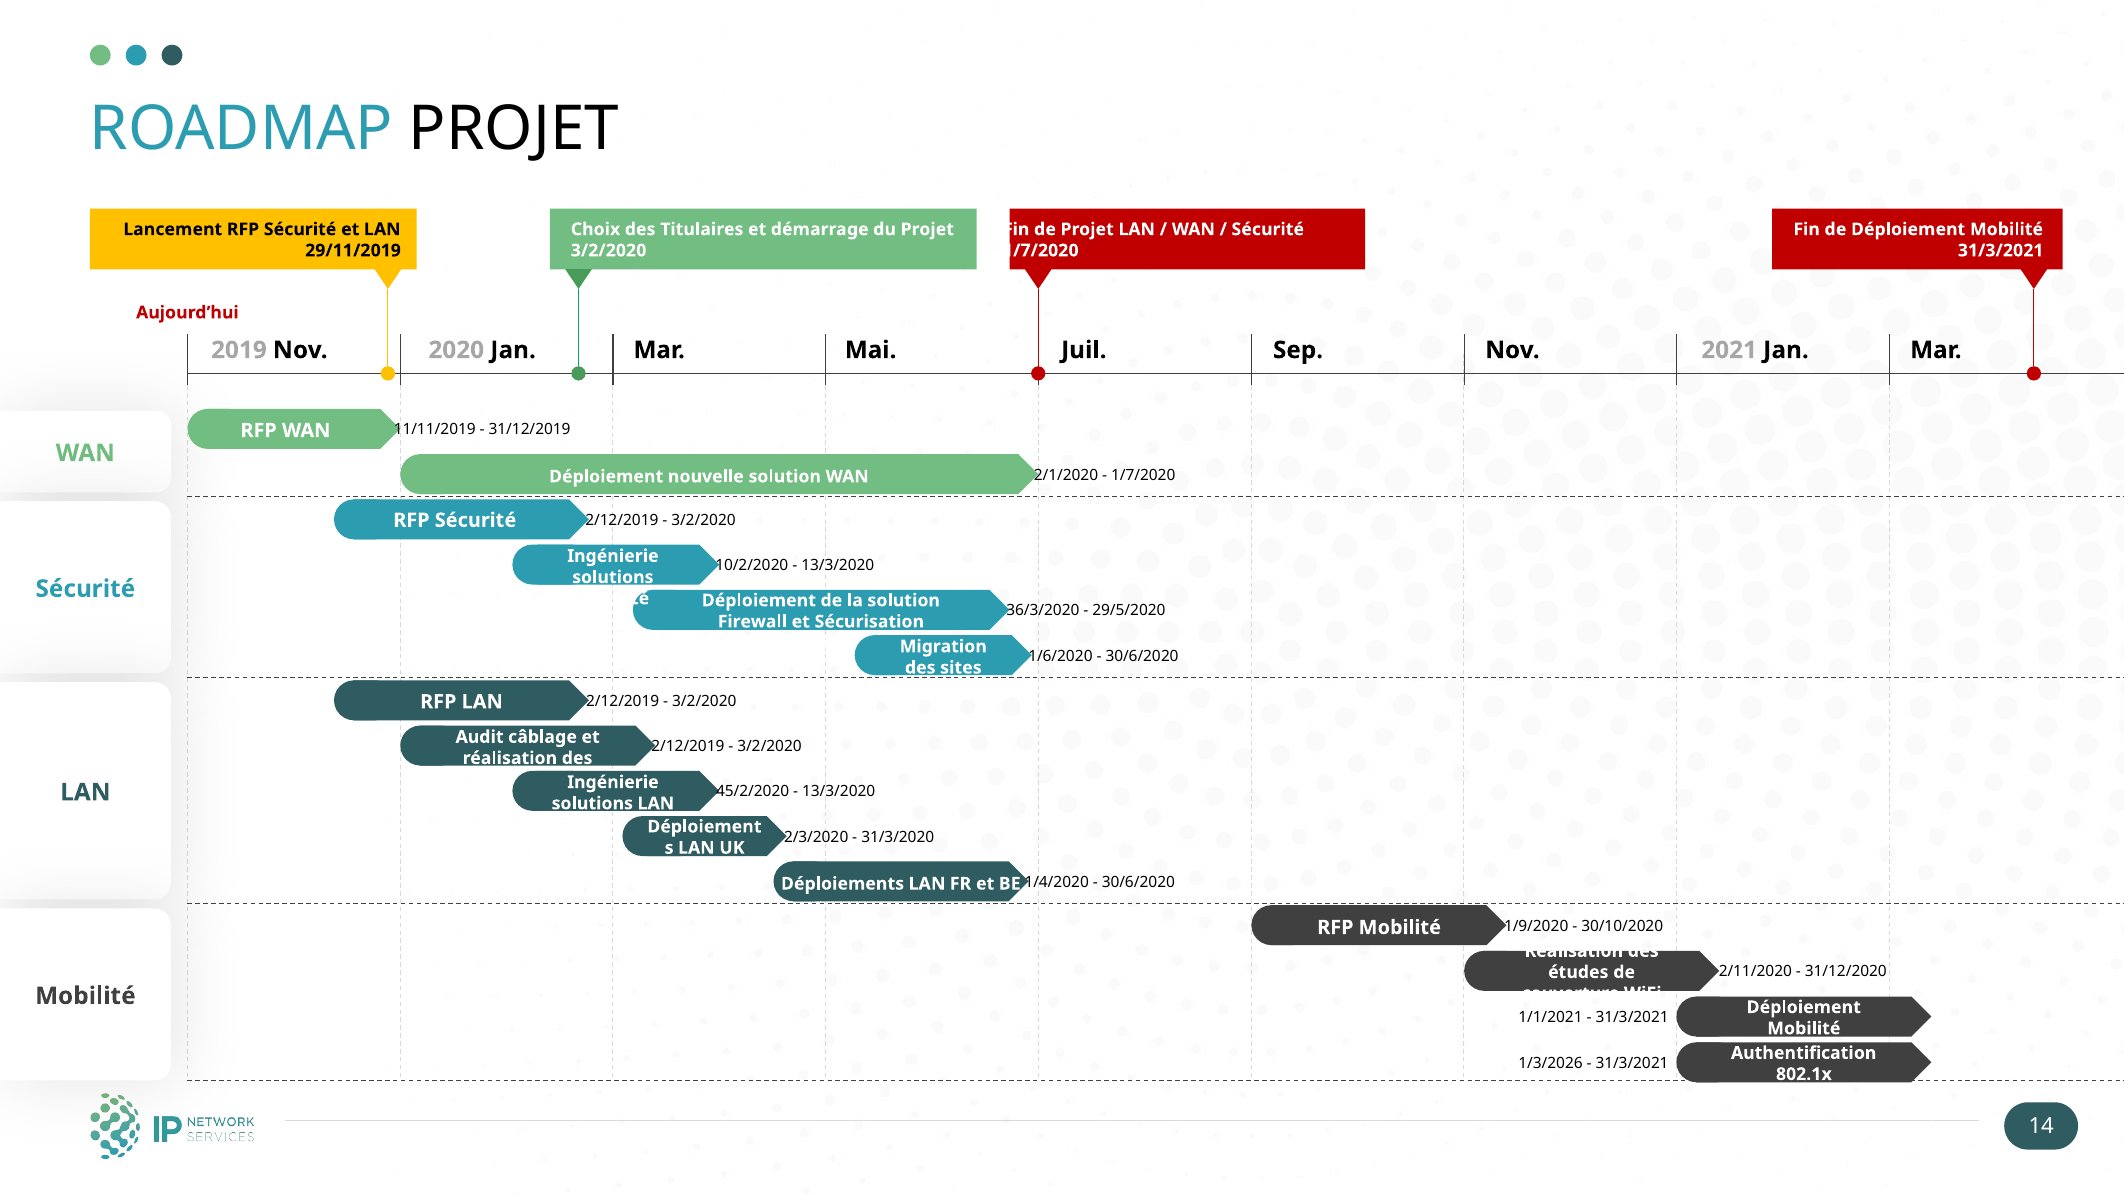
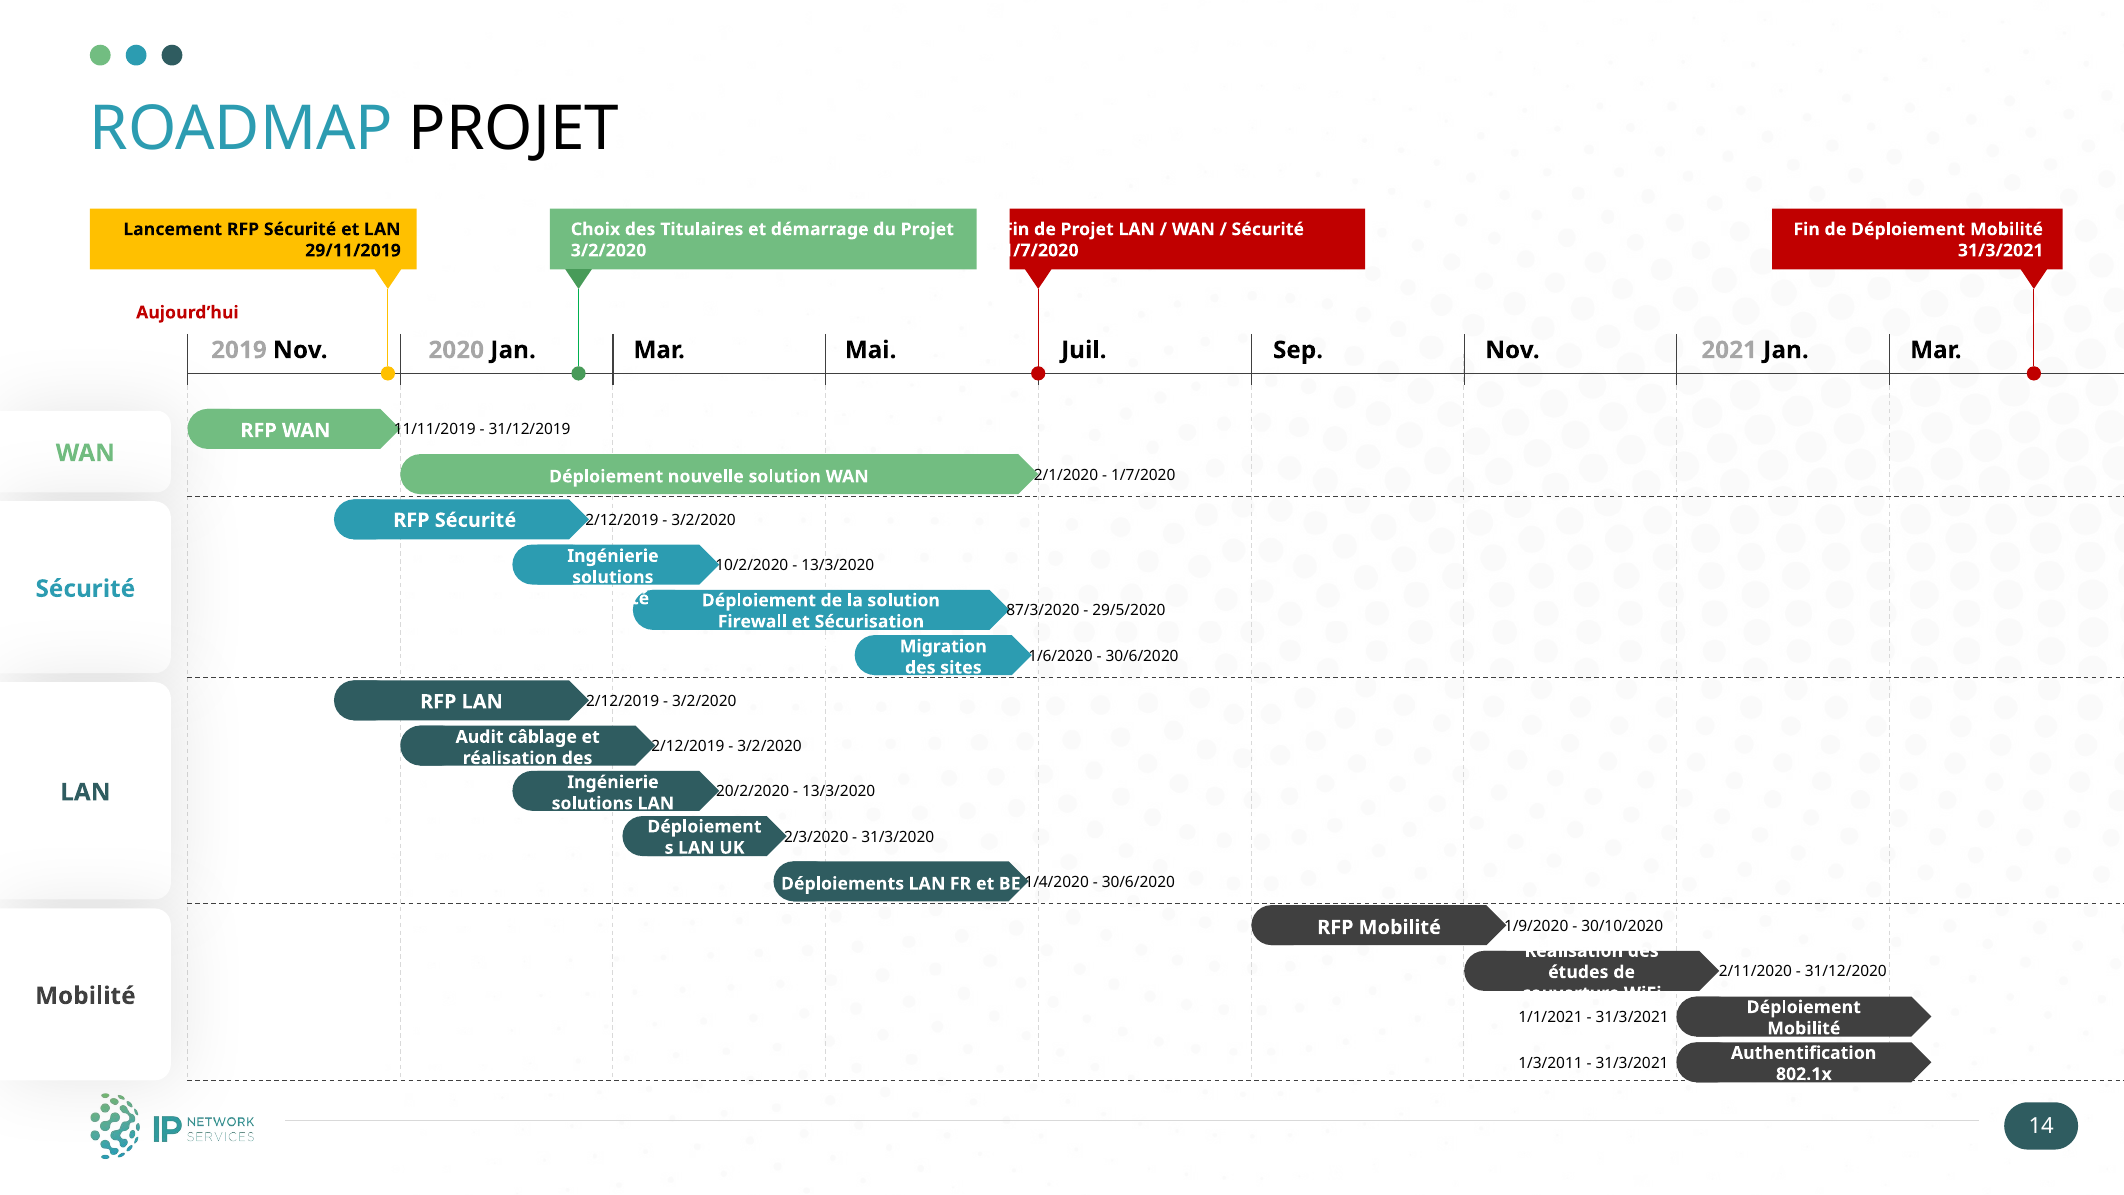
36/3/2020: 36/3/2020 -> 87/3/2020
45/2/2020: 45/2/2020 -> 20/2/2020
1/3/2026: 1/3/2026 -> 1/3/2011
